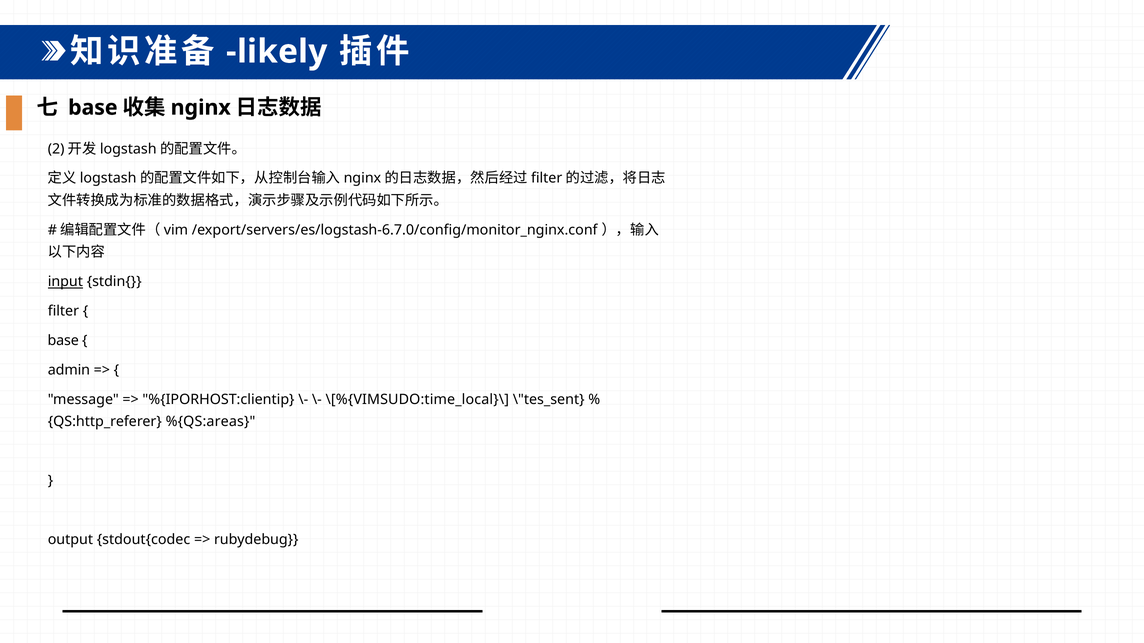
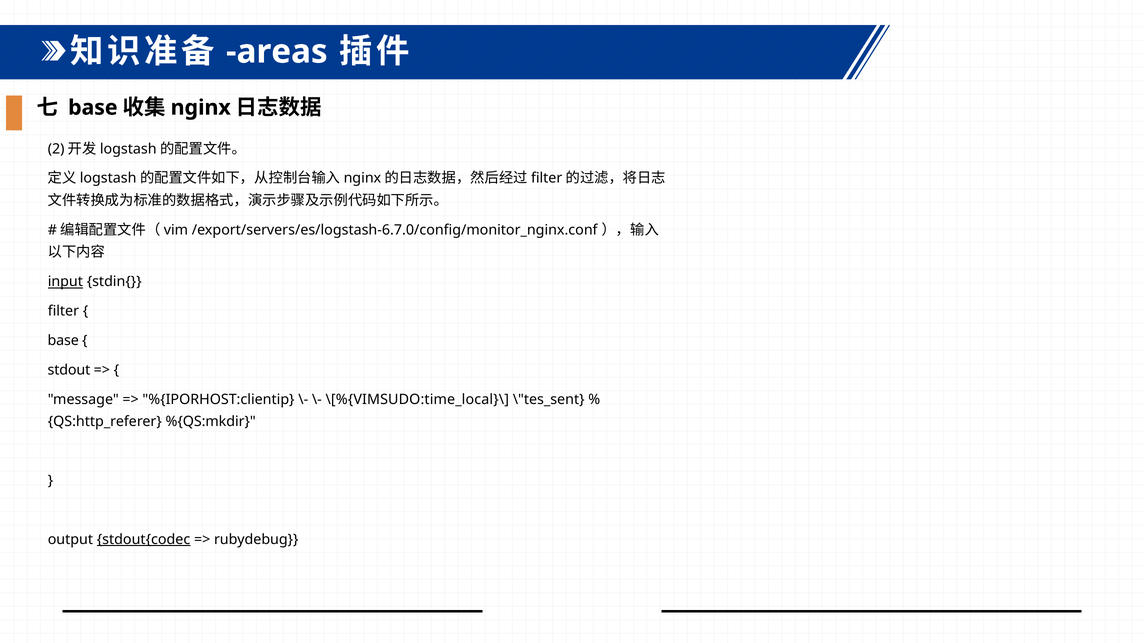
likely: likely -> areas
admin: admin -> stdout
%{QS:areas: %{QS:areas -> %{QS:mkdir
stdout{codec underline: none -> present
